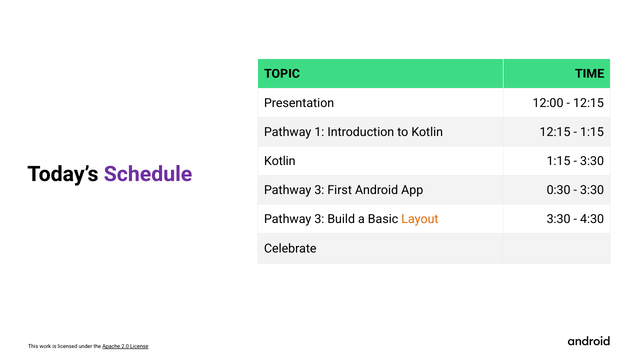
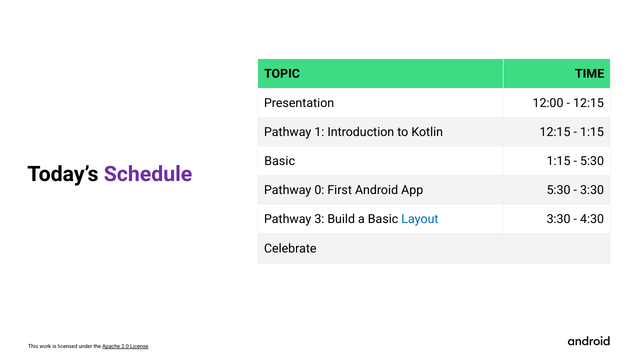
Kotlin at (280, 161): Kotlin -> Basic
3:30 at (592, 161): 3:30 -> 5:30
3 at (319, 190): 3 -> 0
App 0:30: 0:30 -> 5:30
Layout colour: orange -> blue
